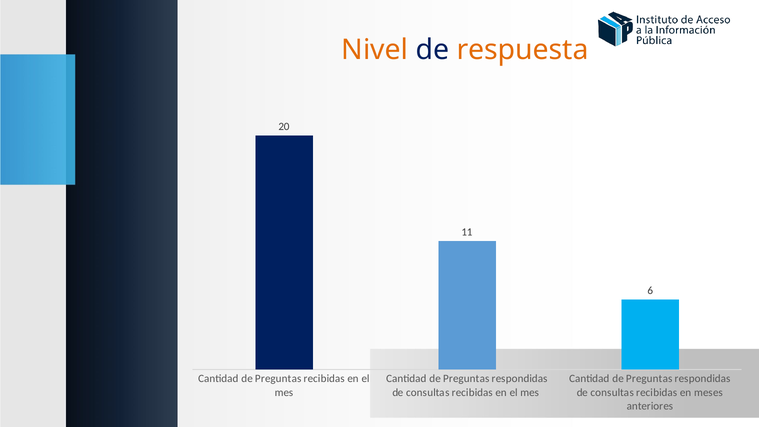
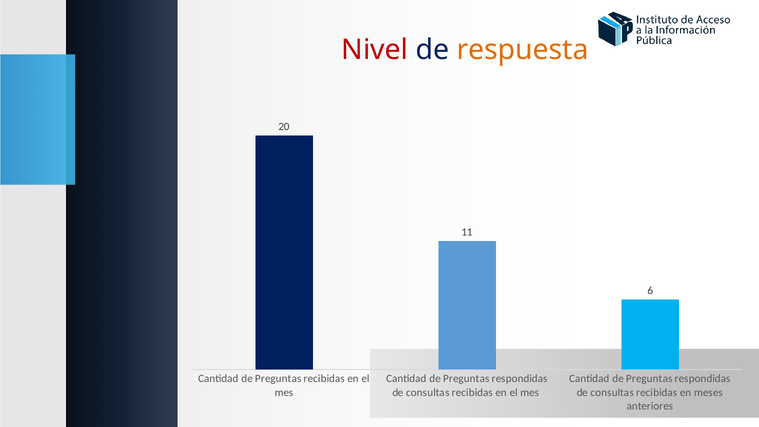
Nivel colour: orange -> red
